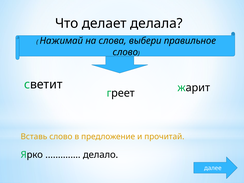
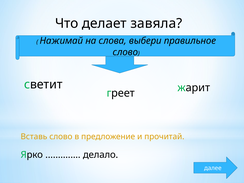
делала: делала -> завяла
